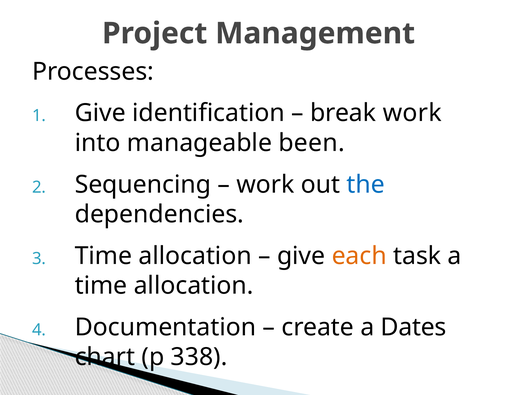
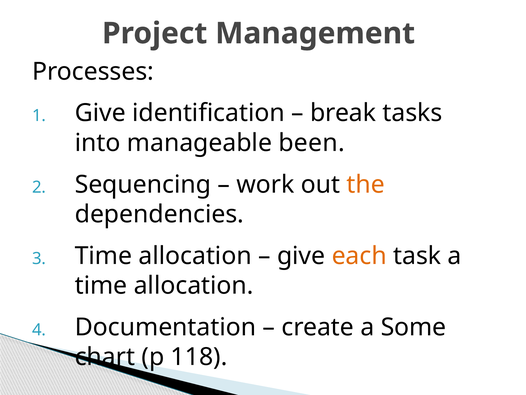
break work: work -> tasks
the colour: blue -> orange
Dates: Dates -> Some
338: 338 -> 118
